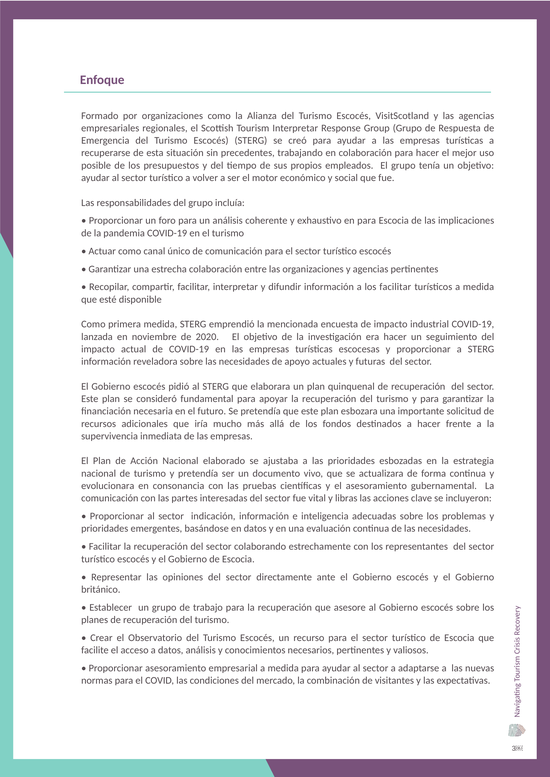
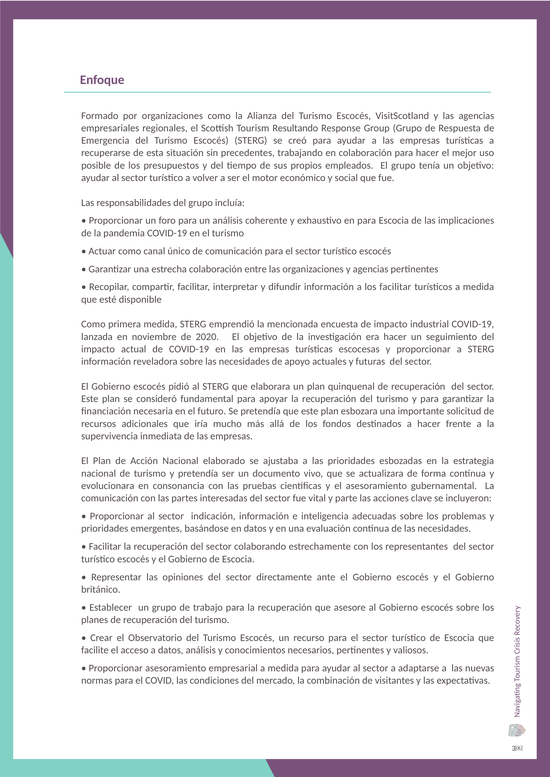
Tourism Interpretar: Interpretar -> Resultando
libras: libras -> parte
